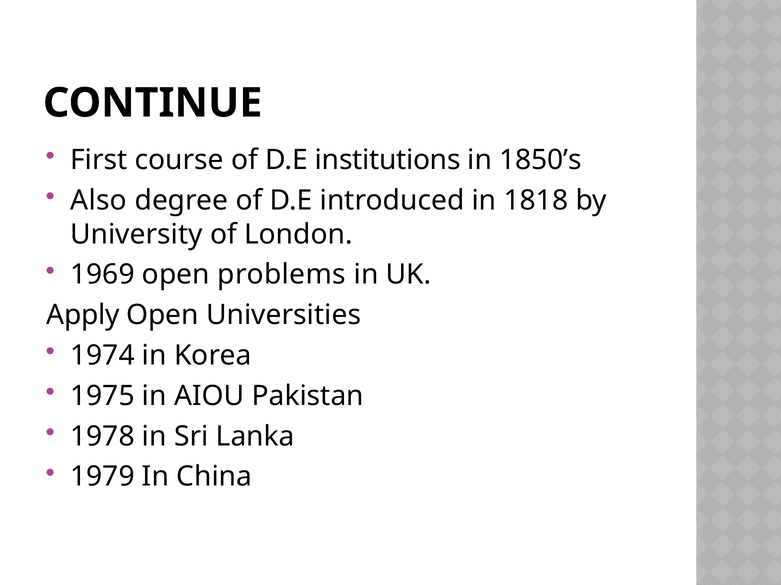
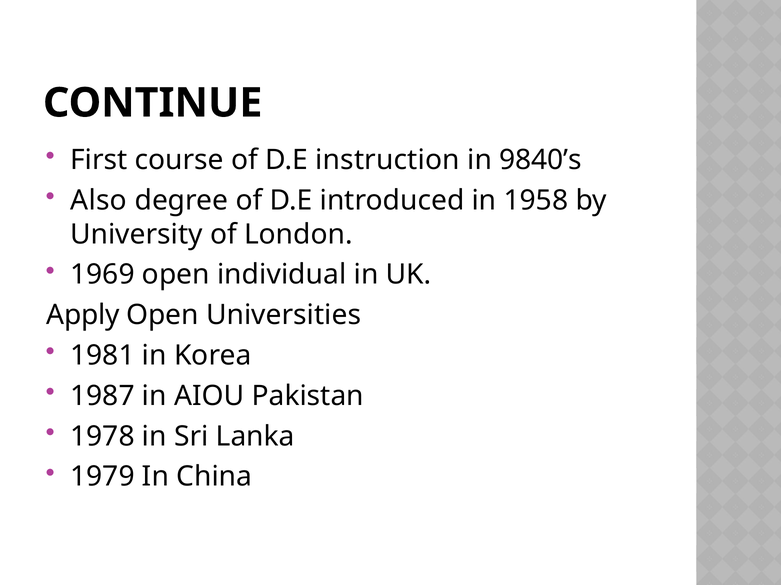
institutions: institutions -> instruction
1850’s: 1850’s -> 9840’s
1818: 1818 -> 1958
problems: problems -> individual
1974: 1974 -> 1981
1975: 1975 -> 1987
